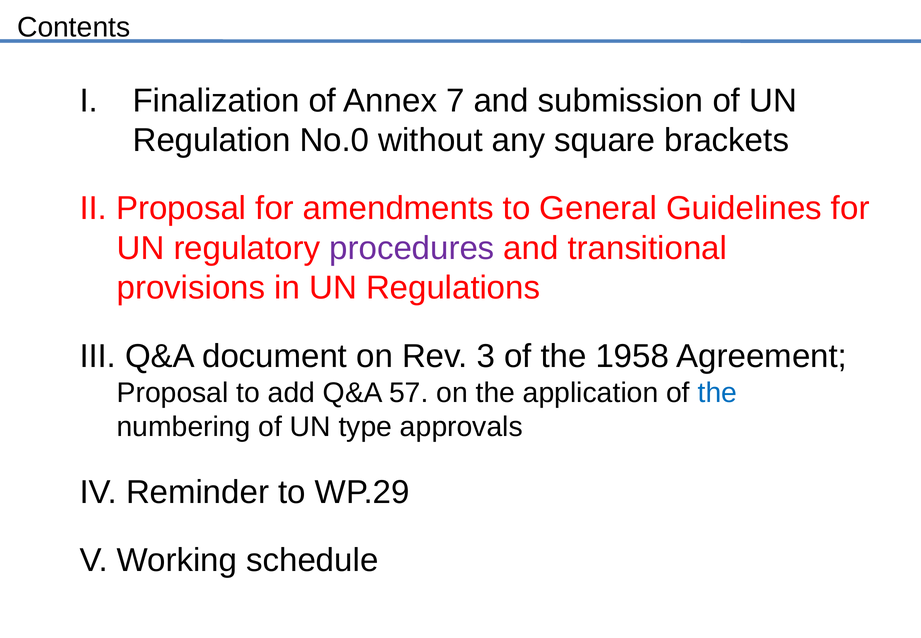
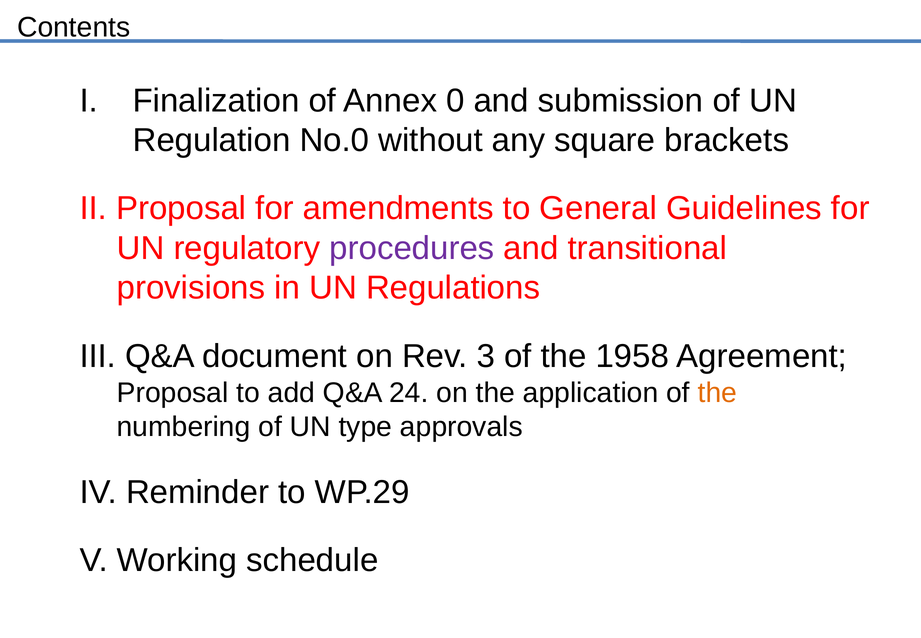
7: 7 -> 0
57: 57 -> 24
the at (717, 392) colour: blue -> orange
